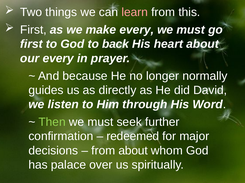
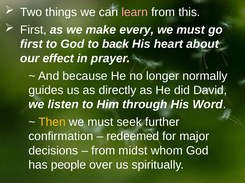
our every: every -> effect
Then colour: light green -> yellow
from about: about -> midst
palace: palace -> people
